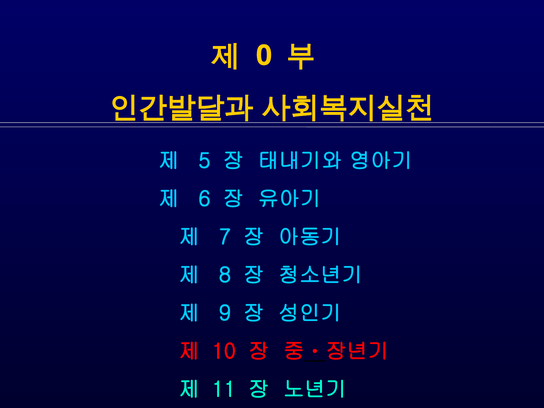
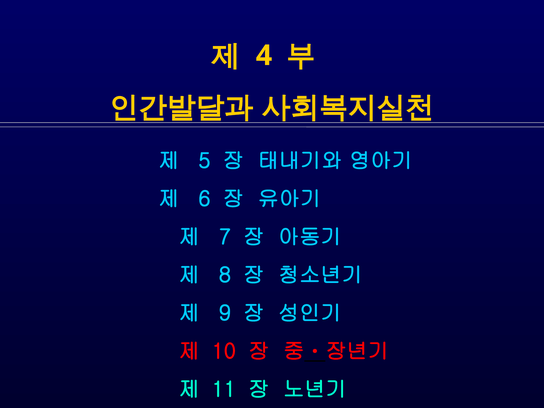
0: 0 -> 4
